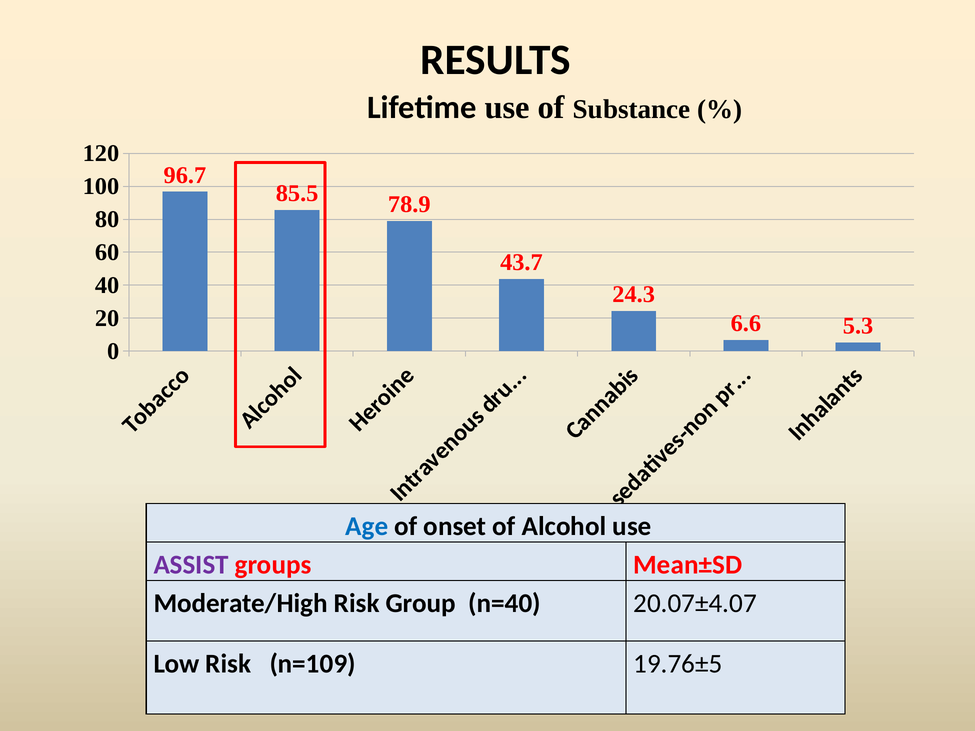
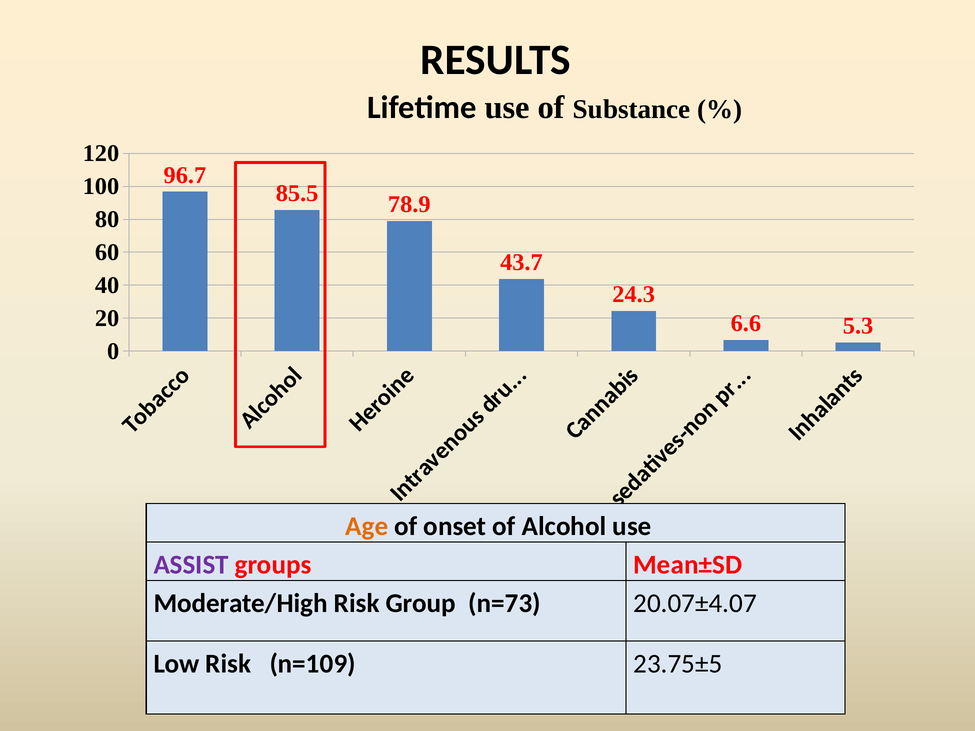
Age colour: blue -> orange
n=40: n=40 -> n=73
19.76±5: 19.76±5 -> 23.75±5
